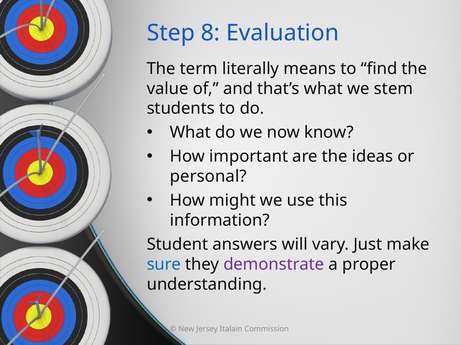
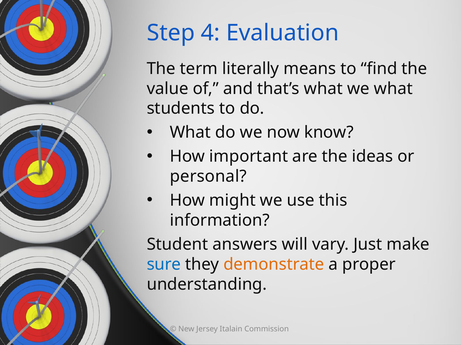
8: 8 -> 4
we stem: stem -> what
demonstrate colour: purple -> orange
